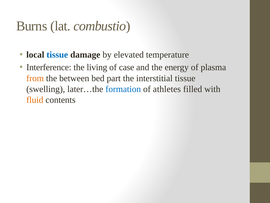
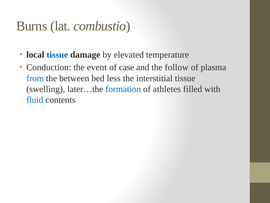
Interference: Interference -> Conduction
living: living -> event
energy: energy -> follow
from colour: orange -> blue
part: part -> less
fluid colour: orange -> blue
